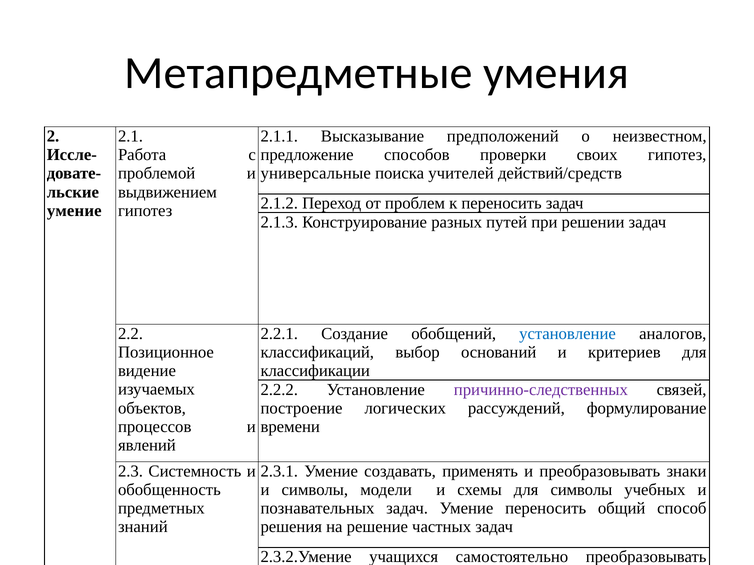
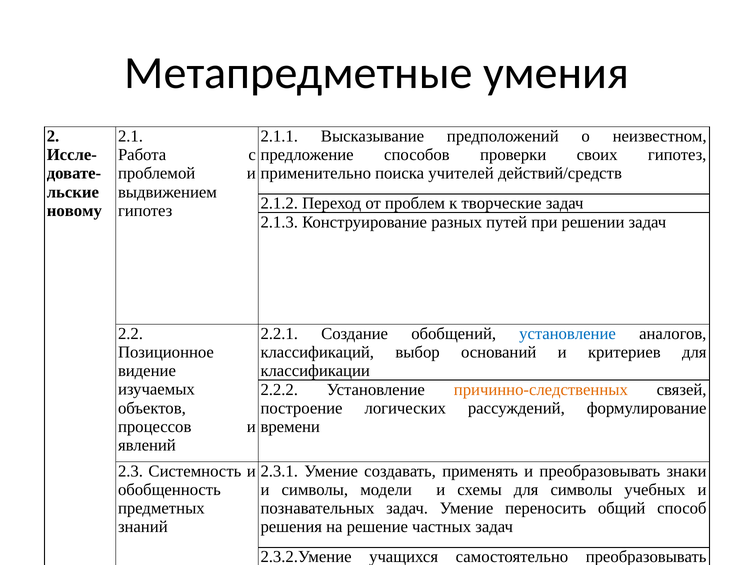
универсальные at (316, 174): универсальные -> применительно
к переносить: переносить -> творческие
умение at (74, 211): умение -> новому
причинно-следственных colour: purple -> orange
